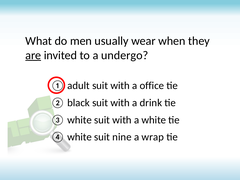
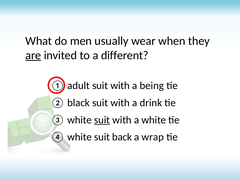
undergo: undergo -> different
office: office -> being
suit at (102, 120) underline: none -> present
nine: nine -> back
